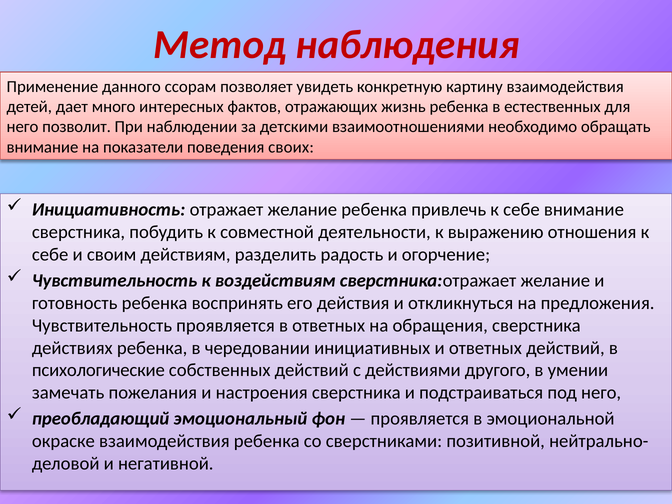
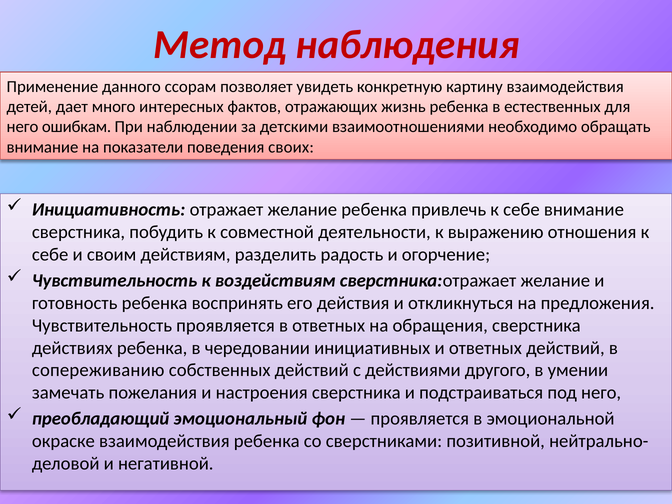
позволит: позволит -> ошибкам
психологические: психологические -> сопереживанию
